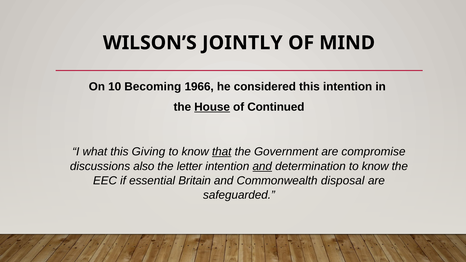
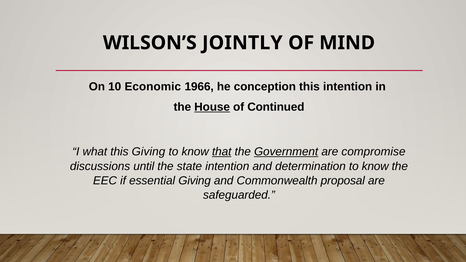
Becoming: Becoming -> Economic
considered: considered -> conception
Government underline: none -> present
also: also -> until
letter: letter -> state
and at (262, 166) underline: present -> none
essential Britain: Britain -> Giving
disposal: disposal -> proposal
